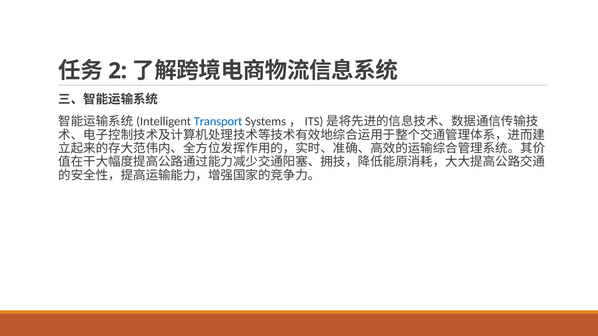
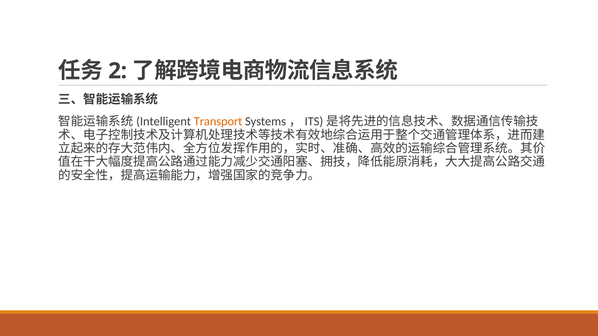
Transport colour: blue -> orange
